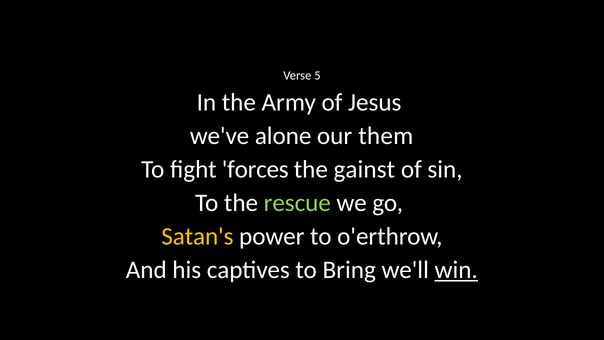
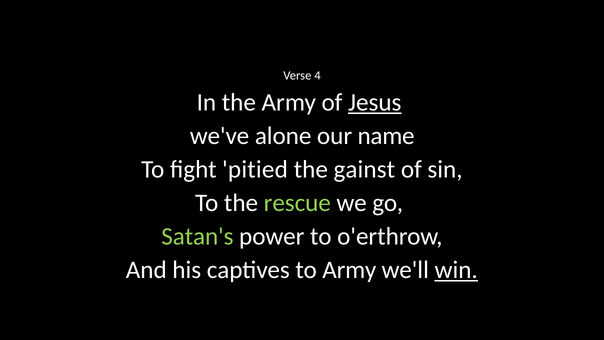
5: 5 -> 4
Jesus underline: none -> present
them: them -> name
forces: forces -> pitied
Satan's colour: yellow -> light green
to Bring: Bring -> Army
